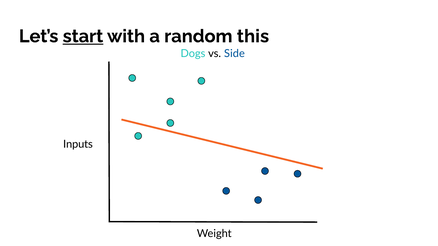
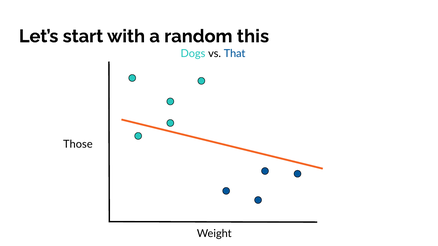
start underline: present -> none
Side: Side -> That
Inputs: Inputs -> Those
